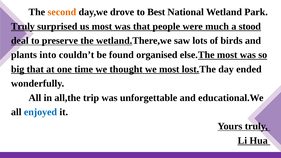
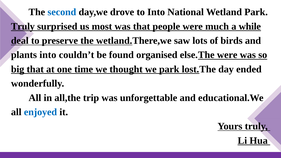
second colour: orange -> blue
to Best: Best -> Into
stood: stood -> while
else.The most: most -> were
we most: most -> park
